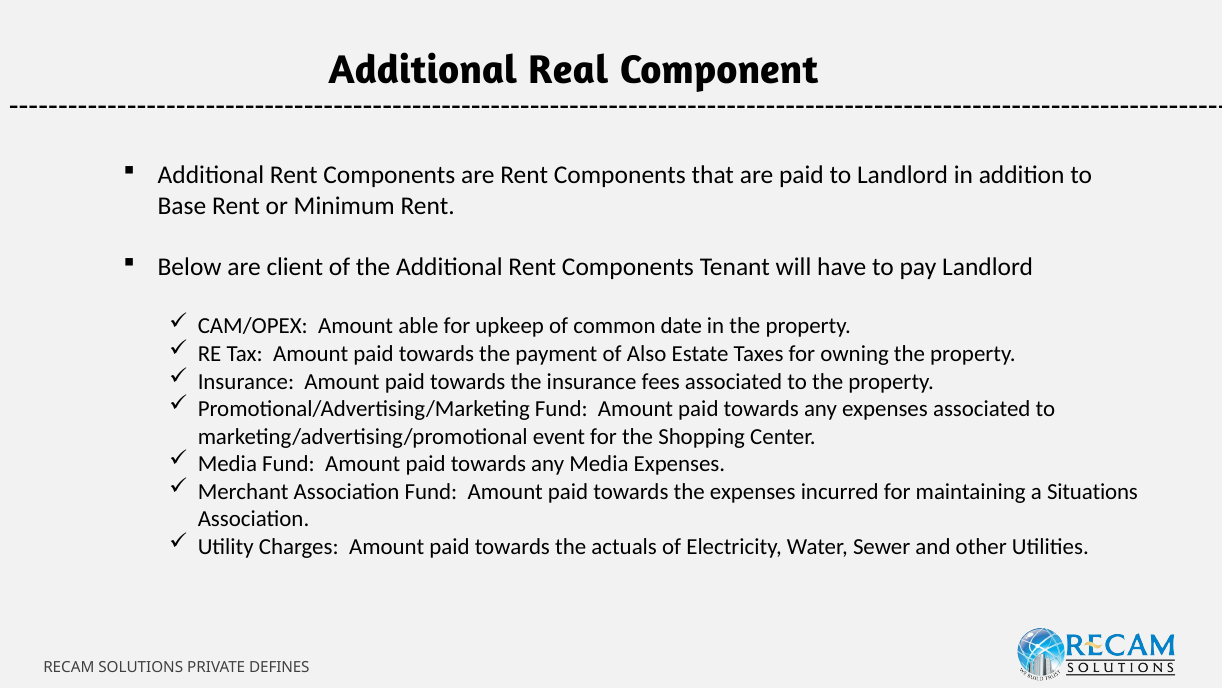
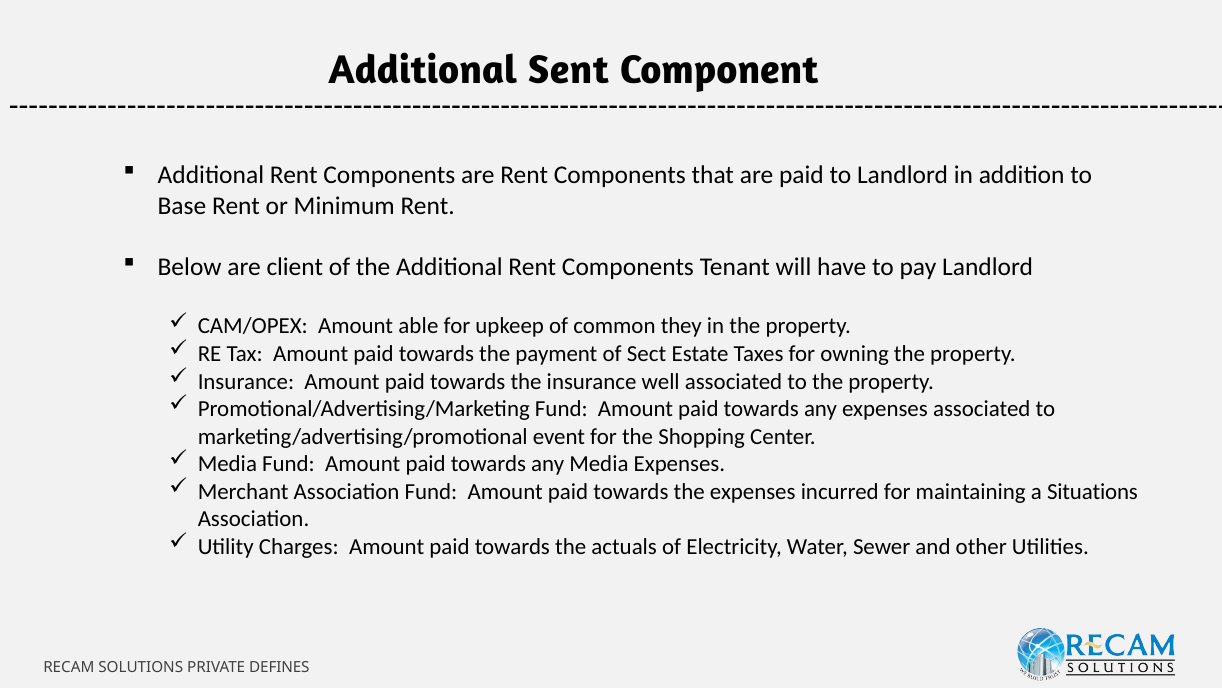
Real: Real -> Sent
date: date -> they
Also: Also -> Sect
fees: fees -> well
